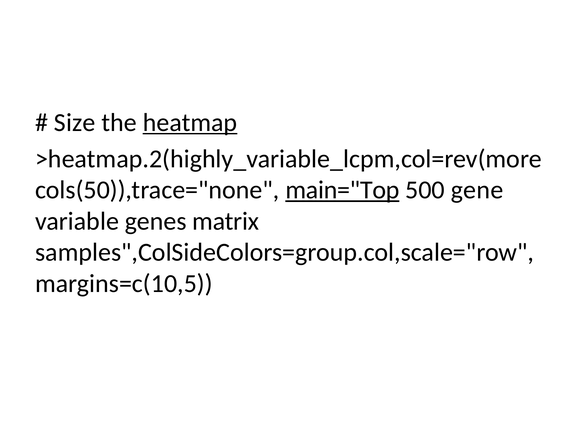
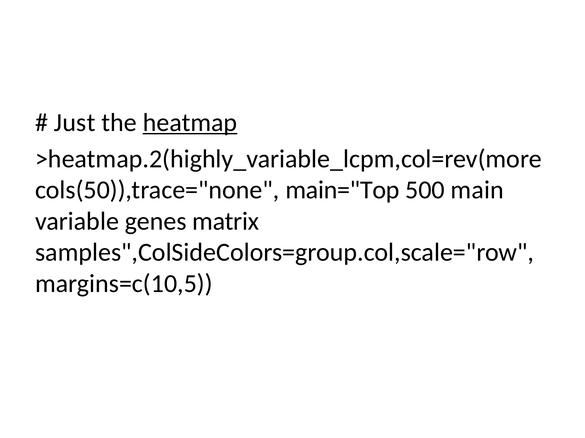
Size: Size -> Just
main="Top underline: present -> none
gene: gene -> main
